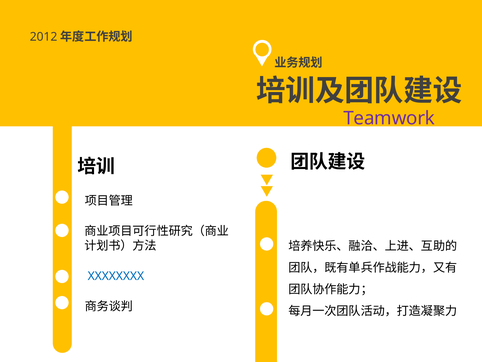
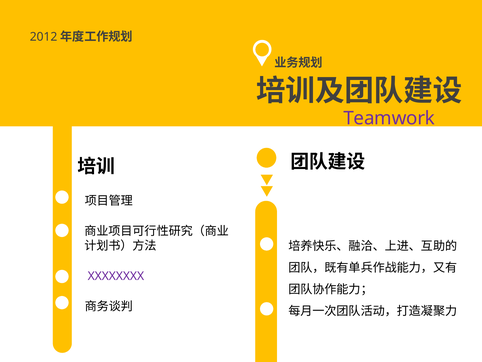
XXXXXXXX colour: blue -> purple
